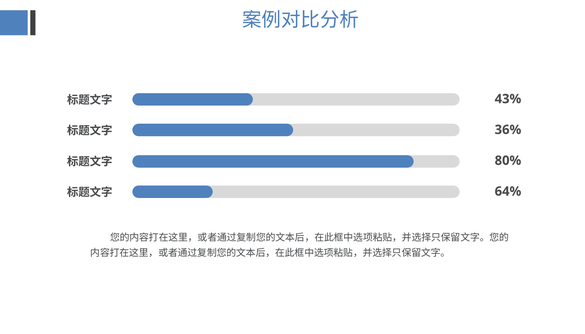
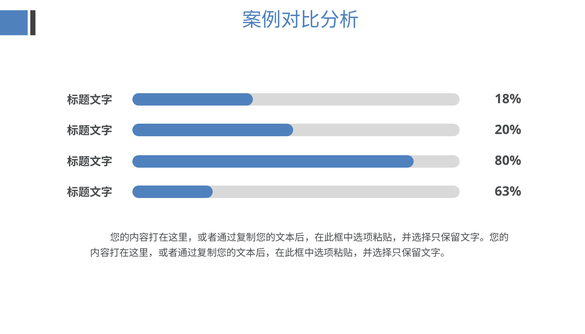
43%: 43% -> 18%
36%: 36% -> 20%
64%: 64% -> 63%
